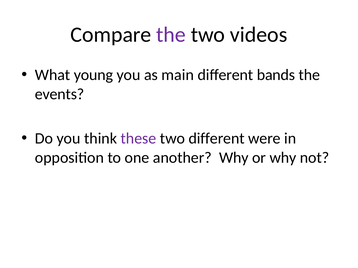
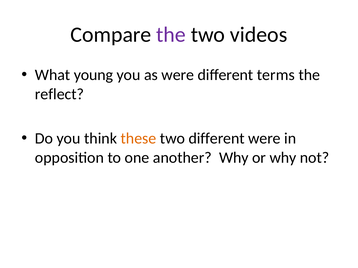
as main: main -> were
bands: bands -> terms
events: events -> reflect
these colour: purple -> orange
